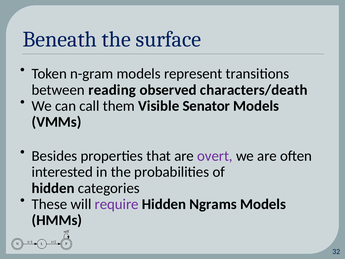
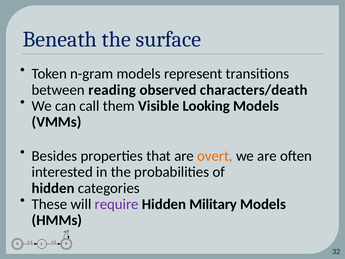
Senator: Senator -> Looking
overt colour: purple -> orange
Ngrams: Ngrams -> Military
